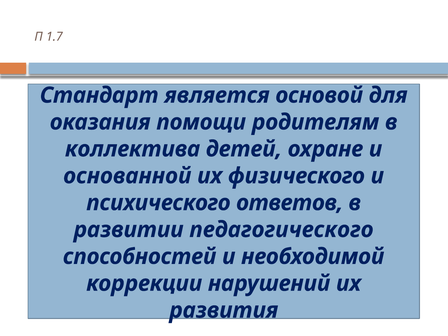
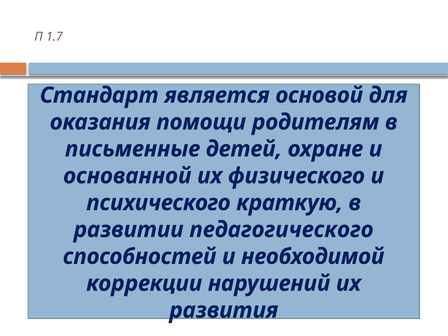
коллектива: коллектива -> письменные
ответов: ответов -> краткую
